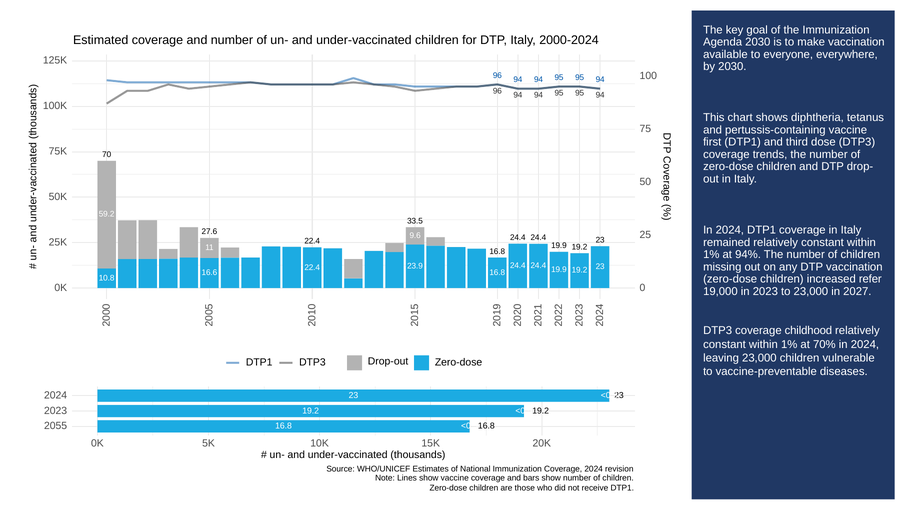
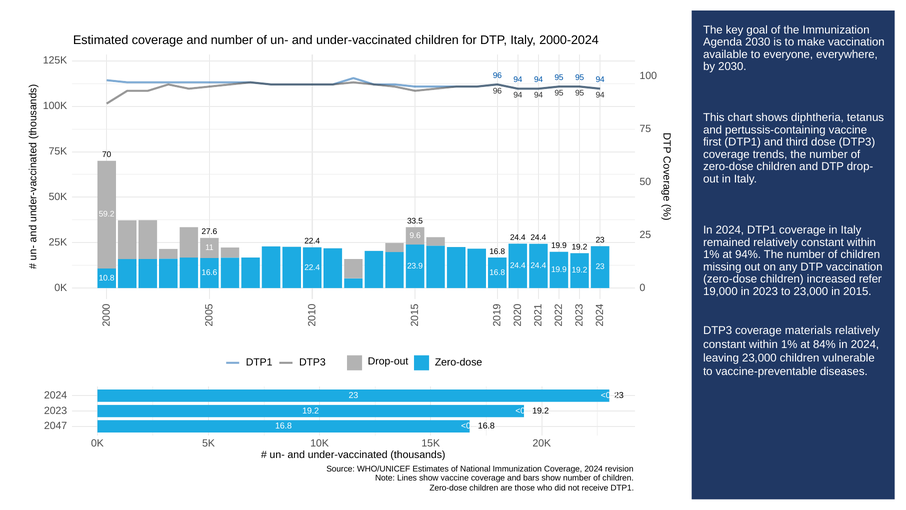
2027: 2027 -> 2015
childhood: childhood -> materials
70%: 70% -> 84%
2055: 2055 -> 2047
